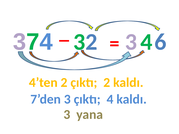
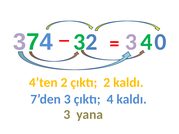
6: 6 -> 0
